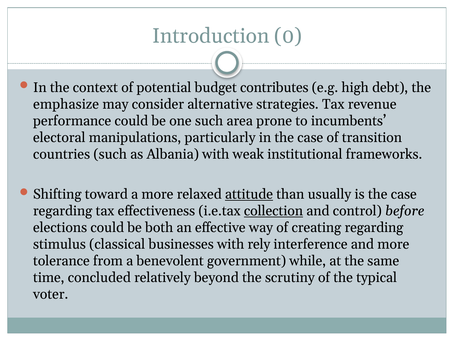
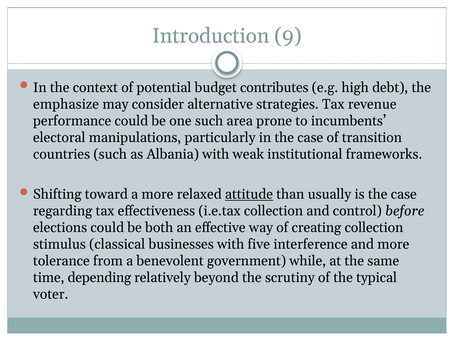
0: 0 -> 9
collection at (273, 211) underline: present -> none
creating regarding: regarding -> collection
rely: rely -> five
concluded: concluded -> depending
